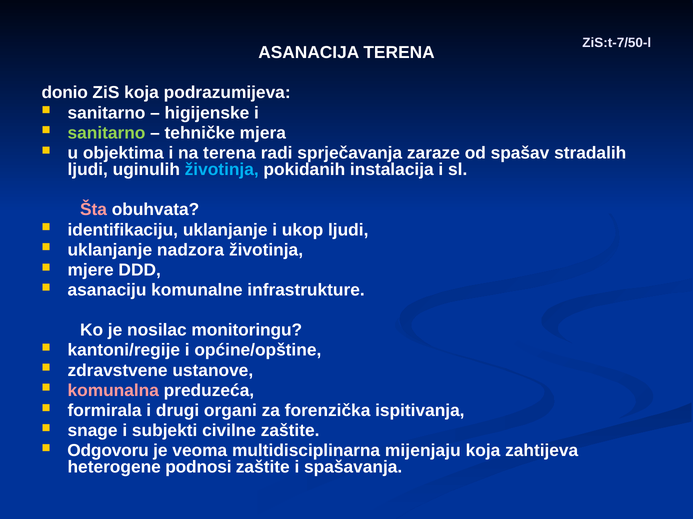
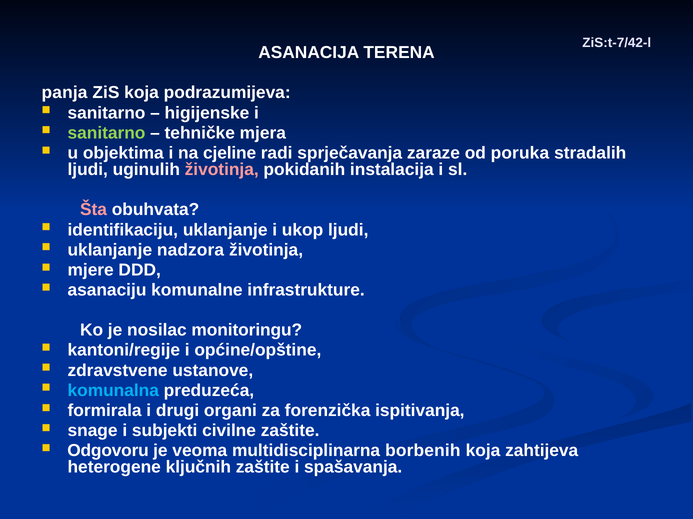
ZiS:t-7/50-l: ZiS:t-7/50-l -> ZiS:t-7/42-l
donio: donio -> panja
na terena: terena -> cjeline
spašav: spašav -> poruka
životinja at (222, 170) colour: light blue -> pink
komunalna colour: pink -> light blue
mijenjaju: mijenjaju -> borbenih
podnosi: podnosi -> ključnih
